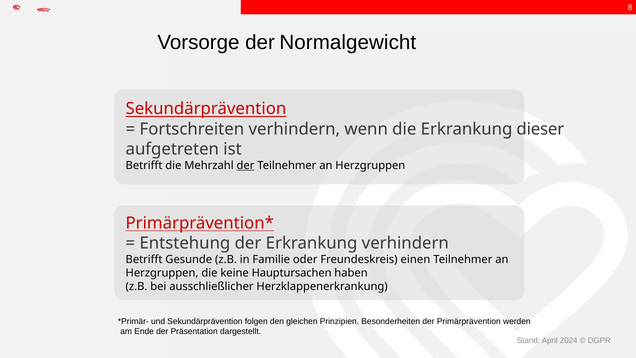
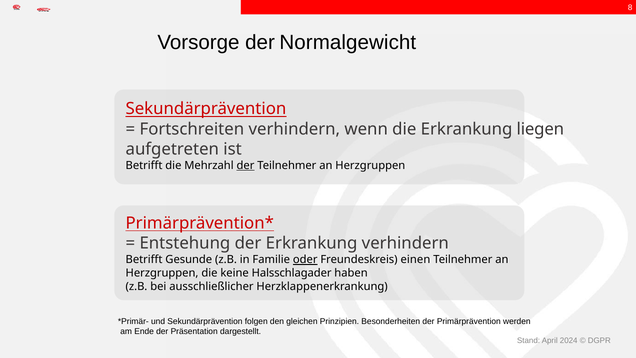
dieser: dieser -> liegen
oder underline: none -> present
Hauptursachen: Hauptursachen -> Halsschlagader
